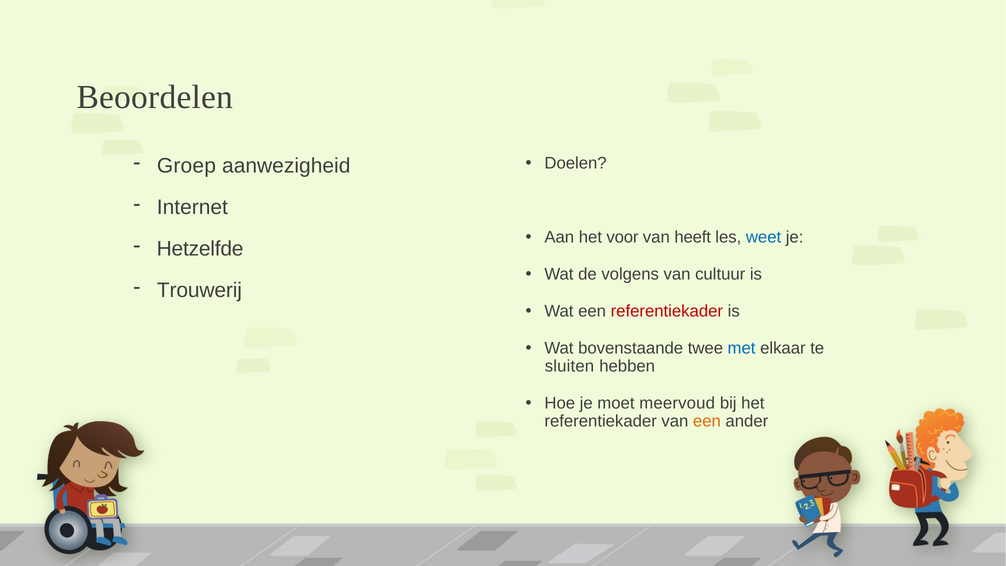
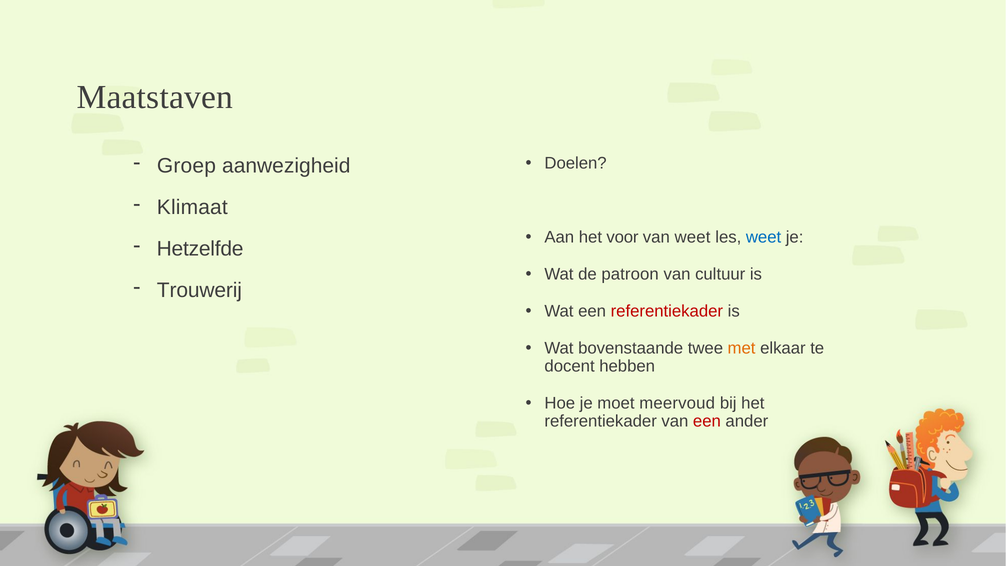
Beoordelen: Beoordelen -> Maatstaven
Internet: Internet -> Klimaat
van heeft: heeft -> weet
volgens: volgens -> patroon
met colour: blue -> orange
sluiten: sluiten -> docent
een at (707, 421) colour: orange -> red
